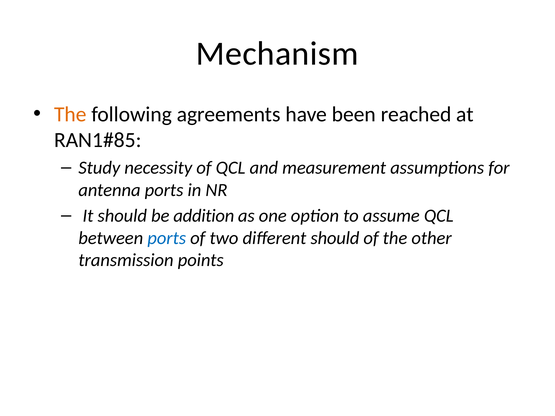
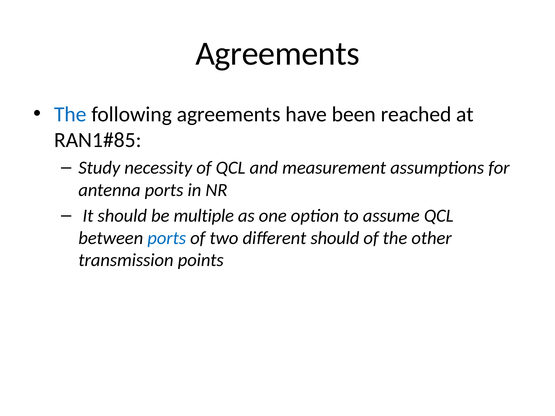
Mechanism at (277, 54): Mechanism -> Agreements
The at (70, 114) colour: orange -> blue
addition: addition -> multiple
